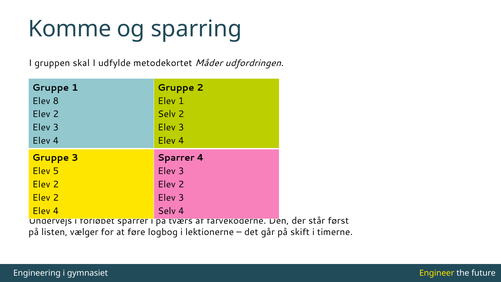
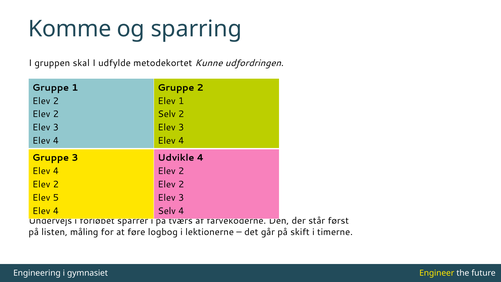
Måder: Måder -> Kunne
8 at (56, 101): 8 -> 2
Sparrer at (176, 158): Sparrer -> Udvikle
5 at (56, 171): 5 -> 4
3 at (181, 171): 3 -> 2
2 at (56, 198): 2 -> 5
vælger: vælger -> måling
